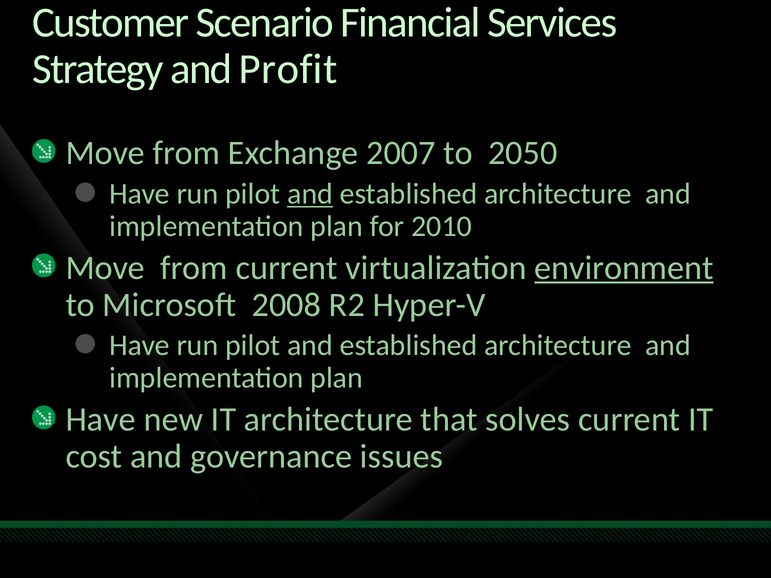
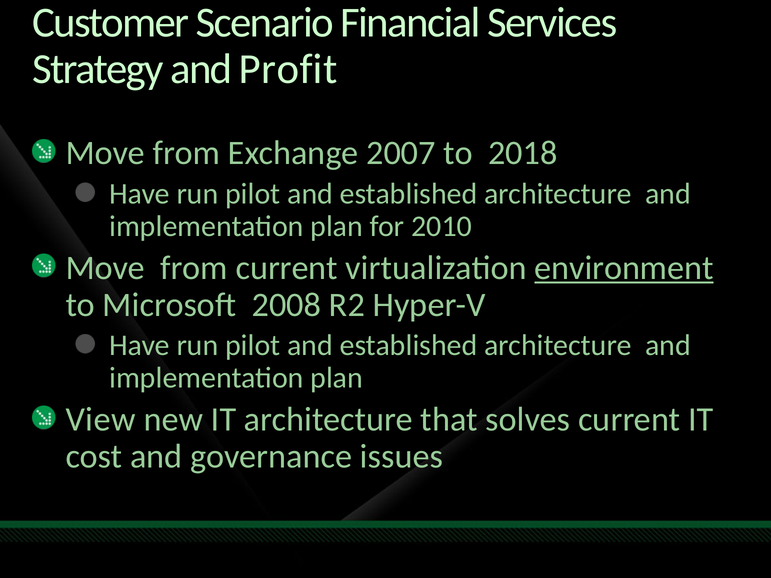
2050: 2050 -> 2018
and at (310, 194) underline: present -> none
Have at (101, 420): Have -> View
